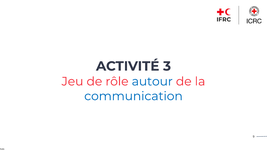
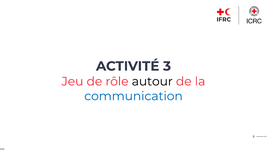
autour colour: blue -> black
